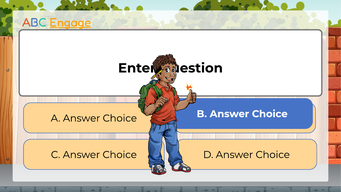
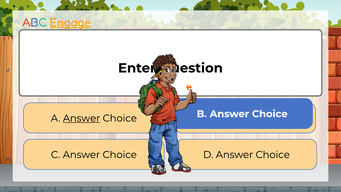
Answer at (82, 118) underline: none -> present
